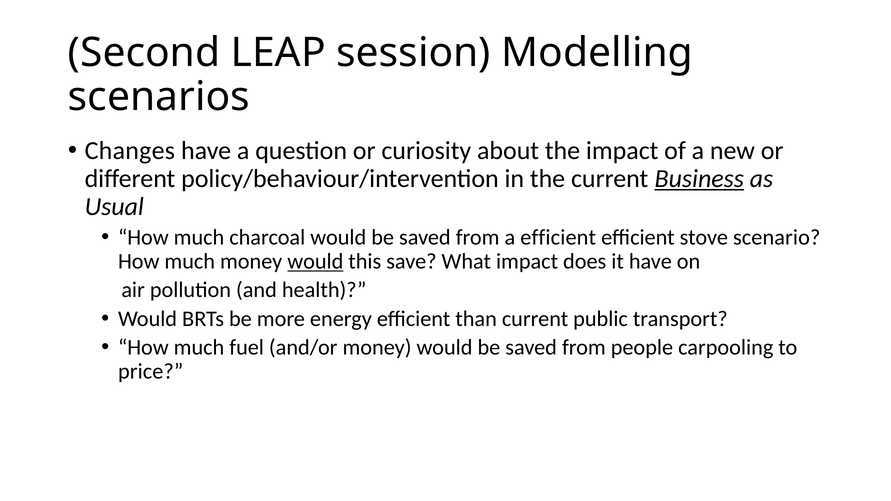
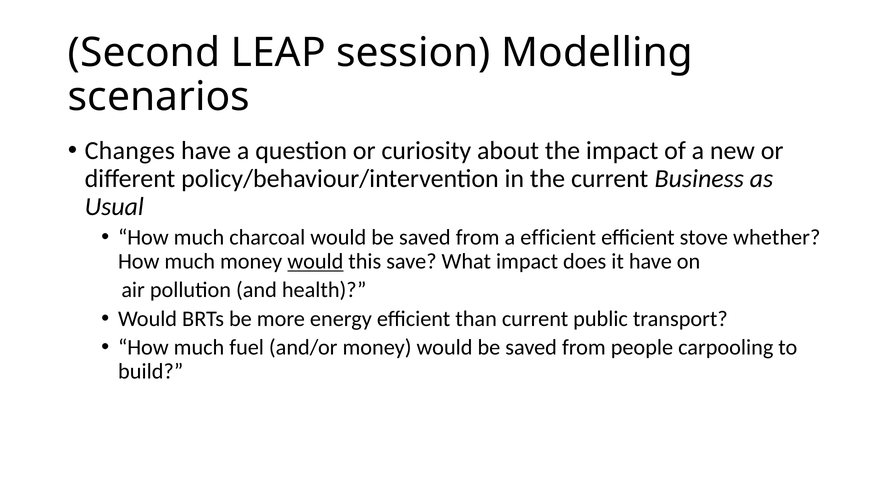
Business underline: present -> none
scenario: scenario -> whether
price: price -> build
